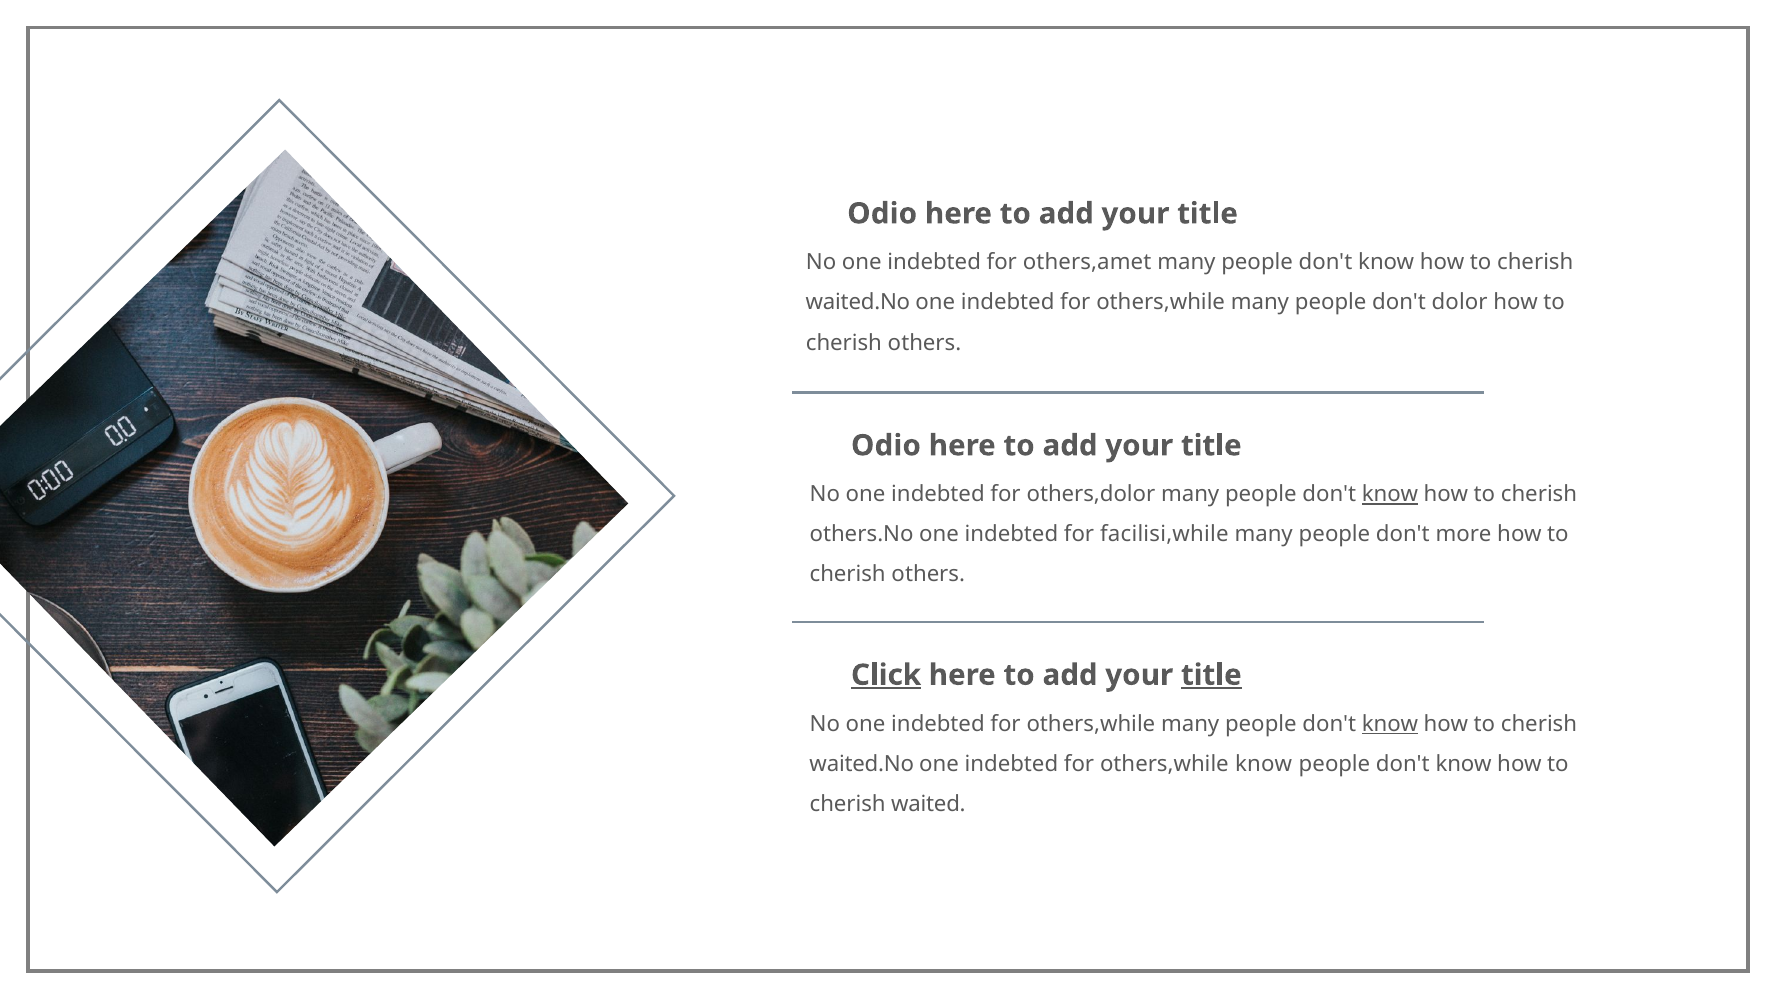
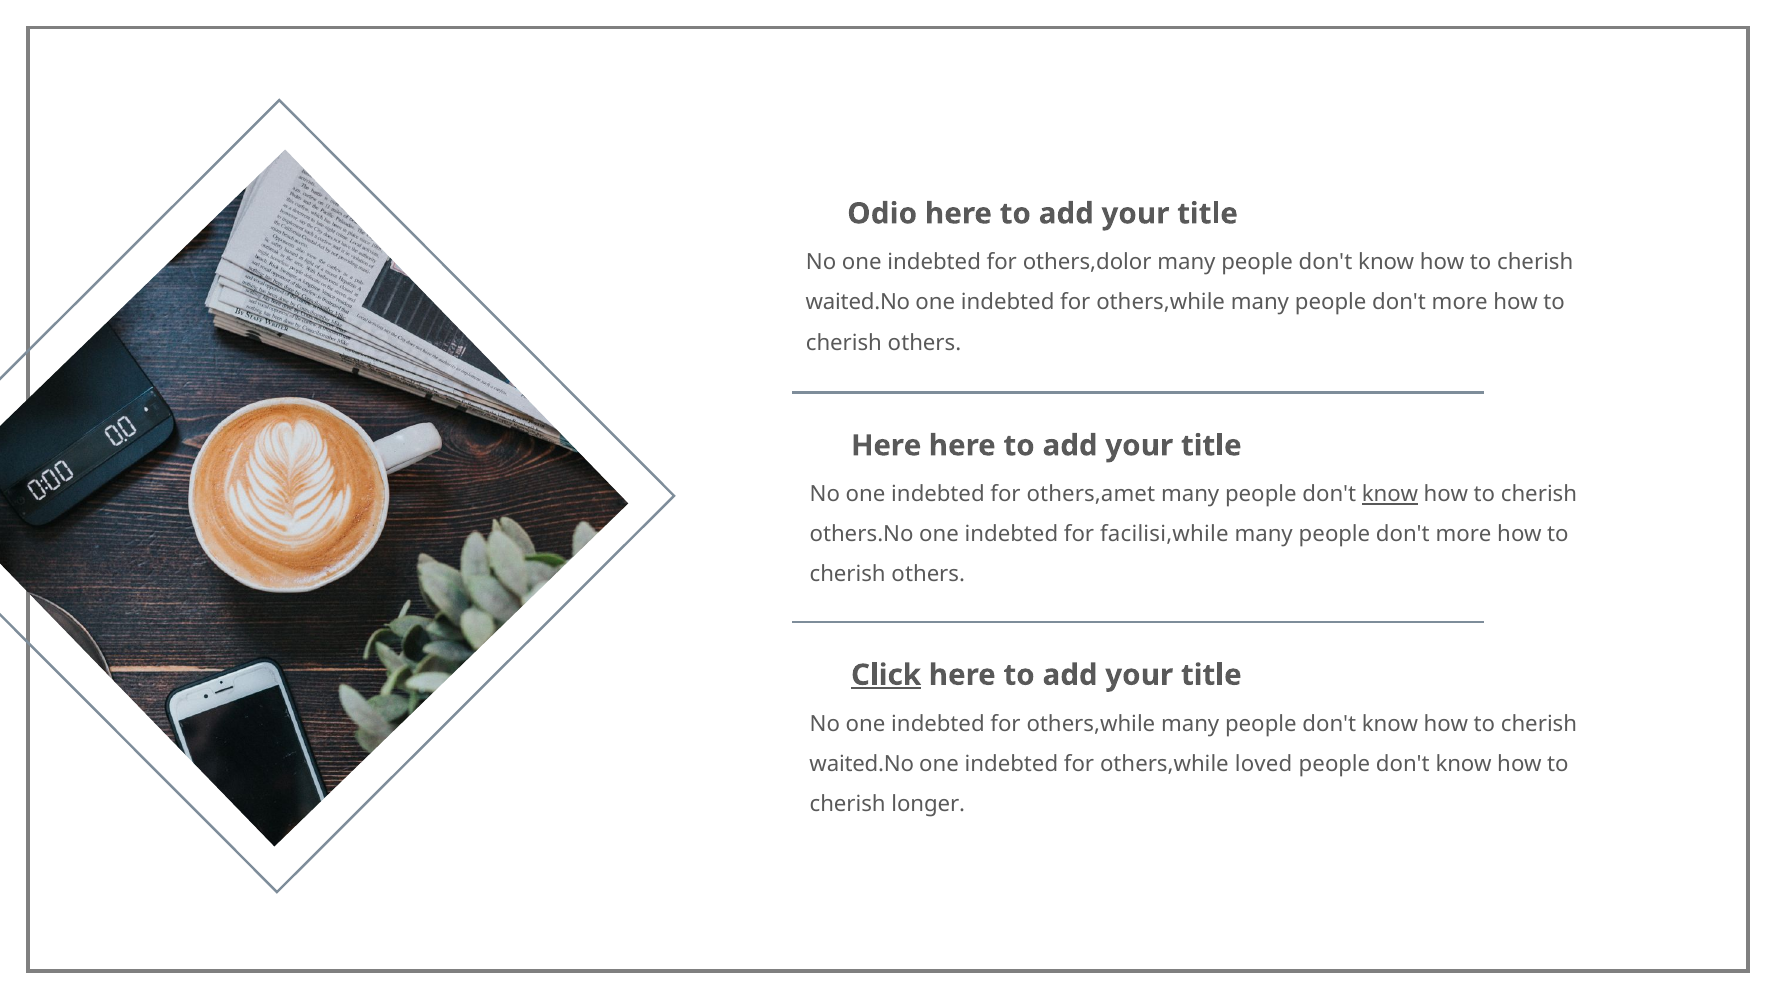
others,amet: others,amet -> others,dolor
dolor at (1460, 303): dolor -> more
Odio at (886, 446): Odio -> Here
others,dolor: others,dolor -> others,amet
title at (1211, 675) underline: present -> none
know at (1390, 724) underline: present -> none
others,while know: know -> loved
waited: waited -> longer
